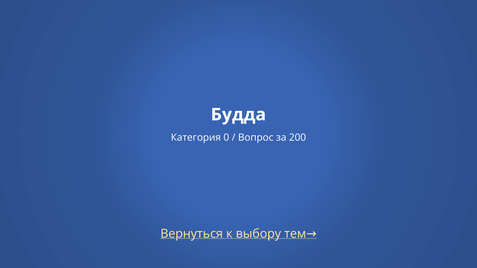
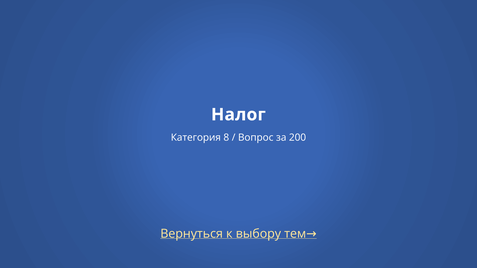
Будда: Будда -> Налог
0: 0 -> 8
